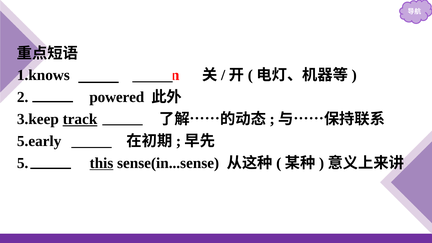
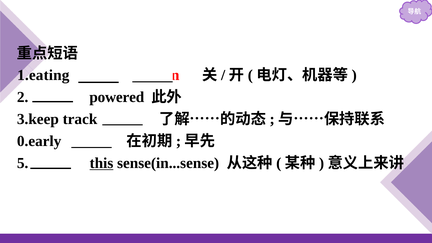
1.knows: 1.knows -> 1.eating
track underline: present -> none
5.early: 5.early -> 0.early
